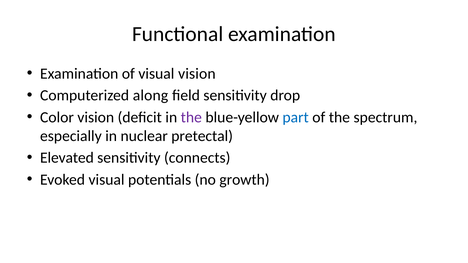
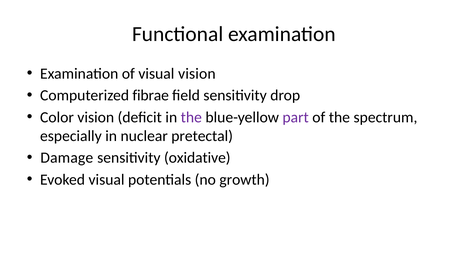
along: along -> fibrae
part colour: blue -> purple
Elevated: Elevated -> Damage
connects: connects -> oxidative
